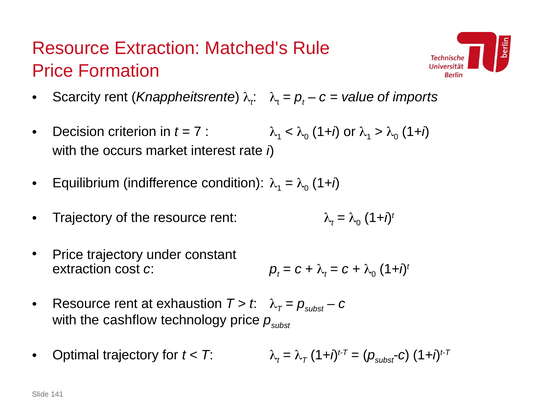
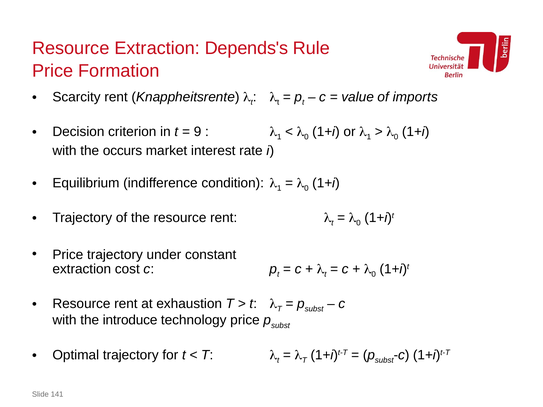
Matched's: Matched's -> Depends's
7: 7 -> 9
cashflow: cashflow -> introduce
